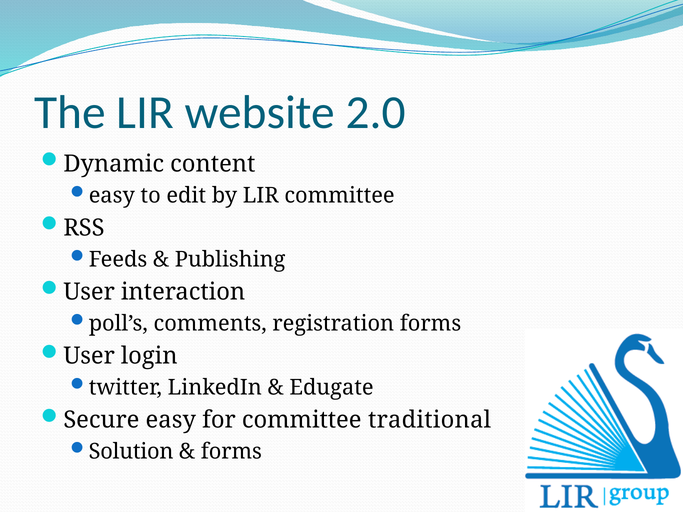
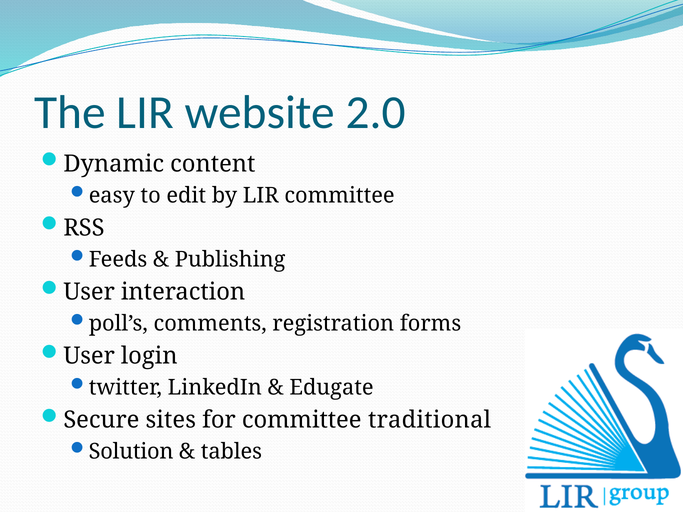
Secure easy: easy -> sites
forms at (231, 452): forms -> tables
